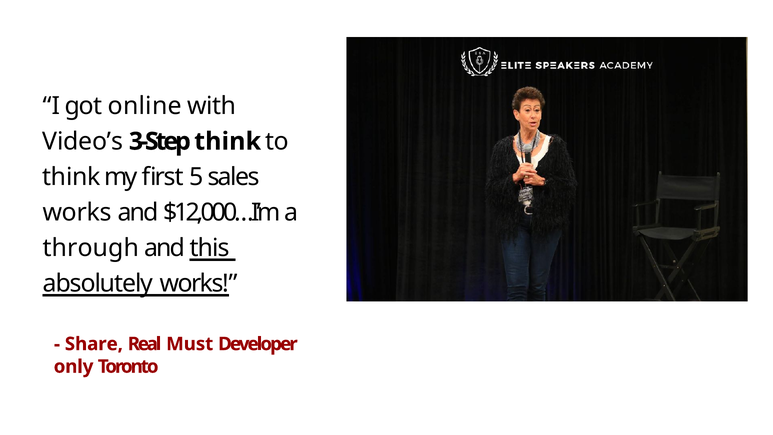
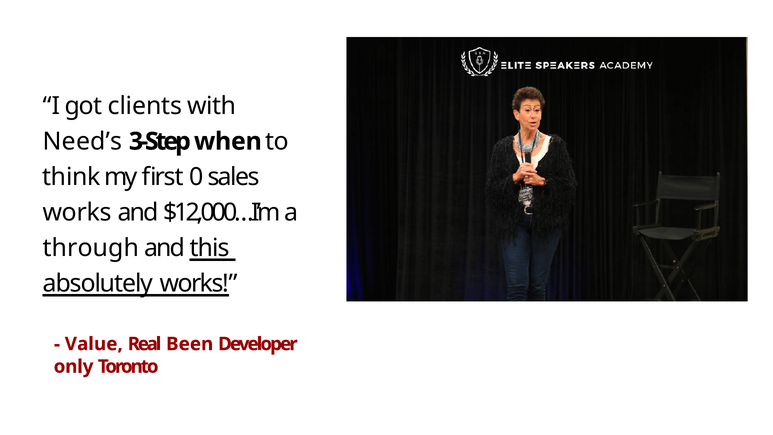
online: online -> clients
Video’s: Video’s -> Need’s
3-Step think: think -> when
5: 5 -> 0
Share: Share -> Value
Must: Must -> Been
